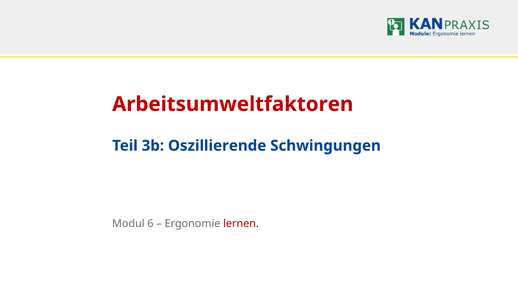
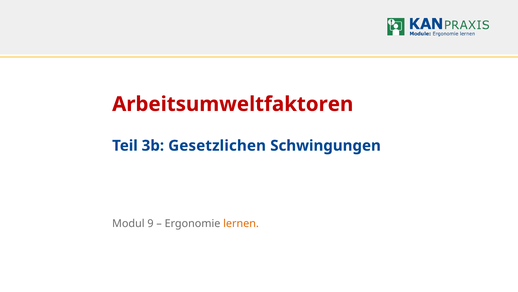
Oszillierende: Oszillierende -> Gesetzlichen
6: 6 -> 9
lernen colour: red -> orange
